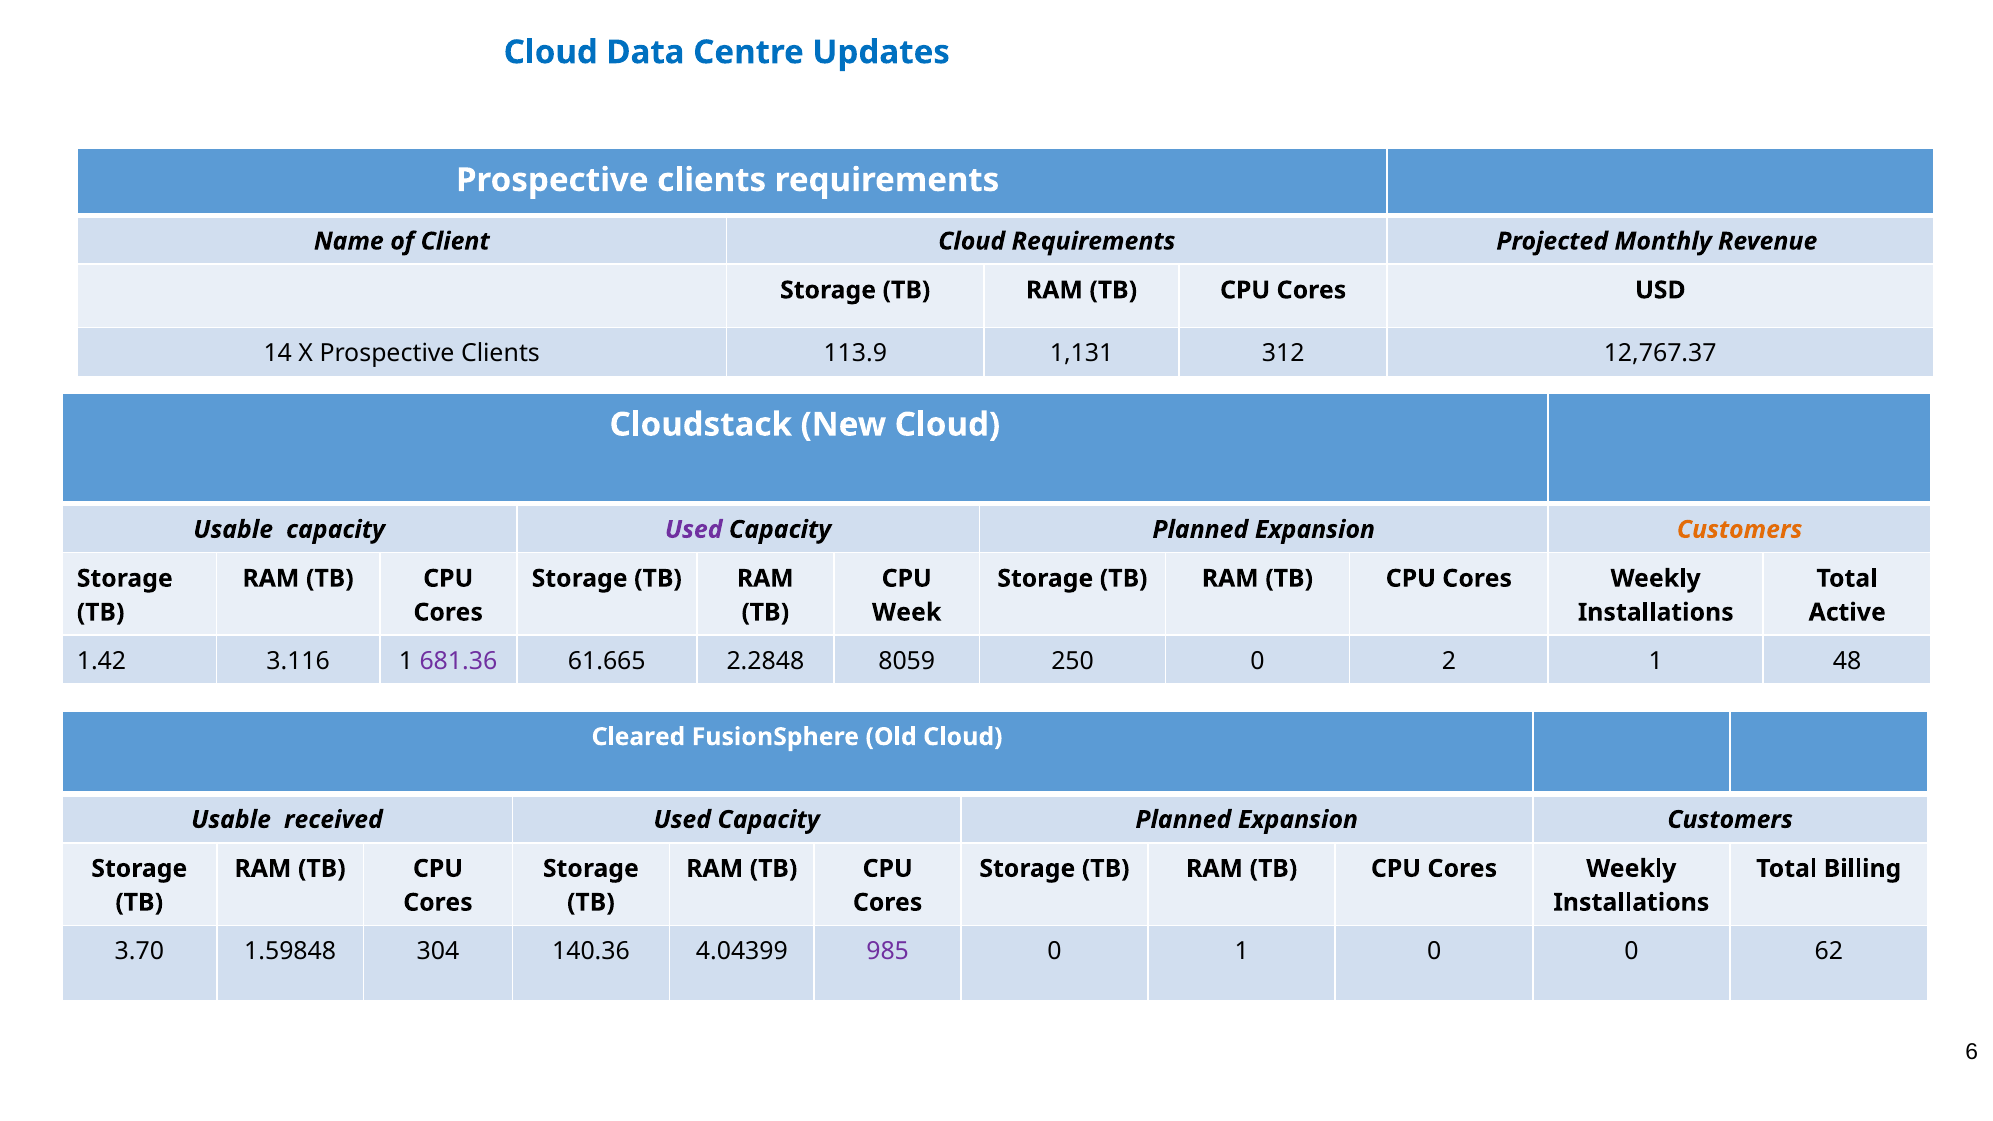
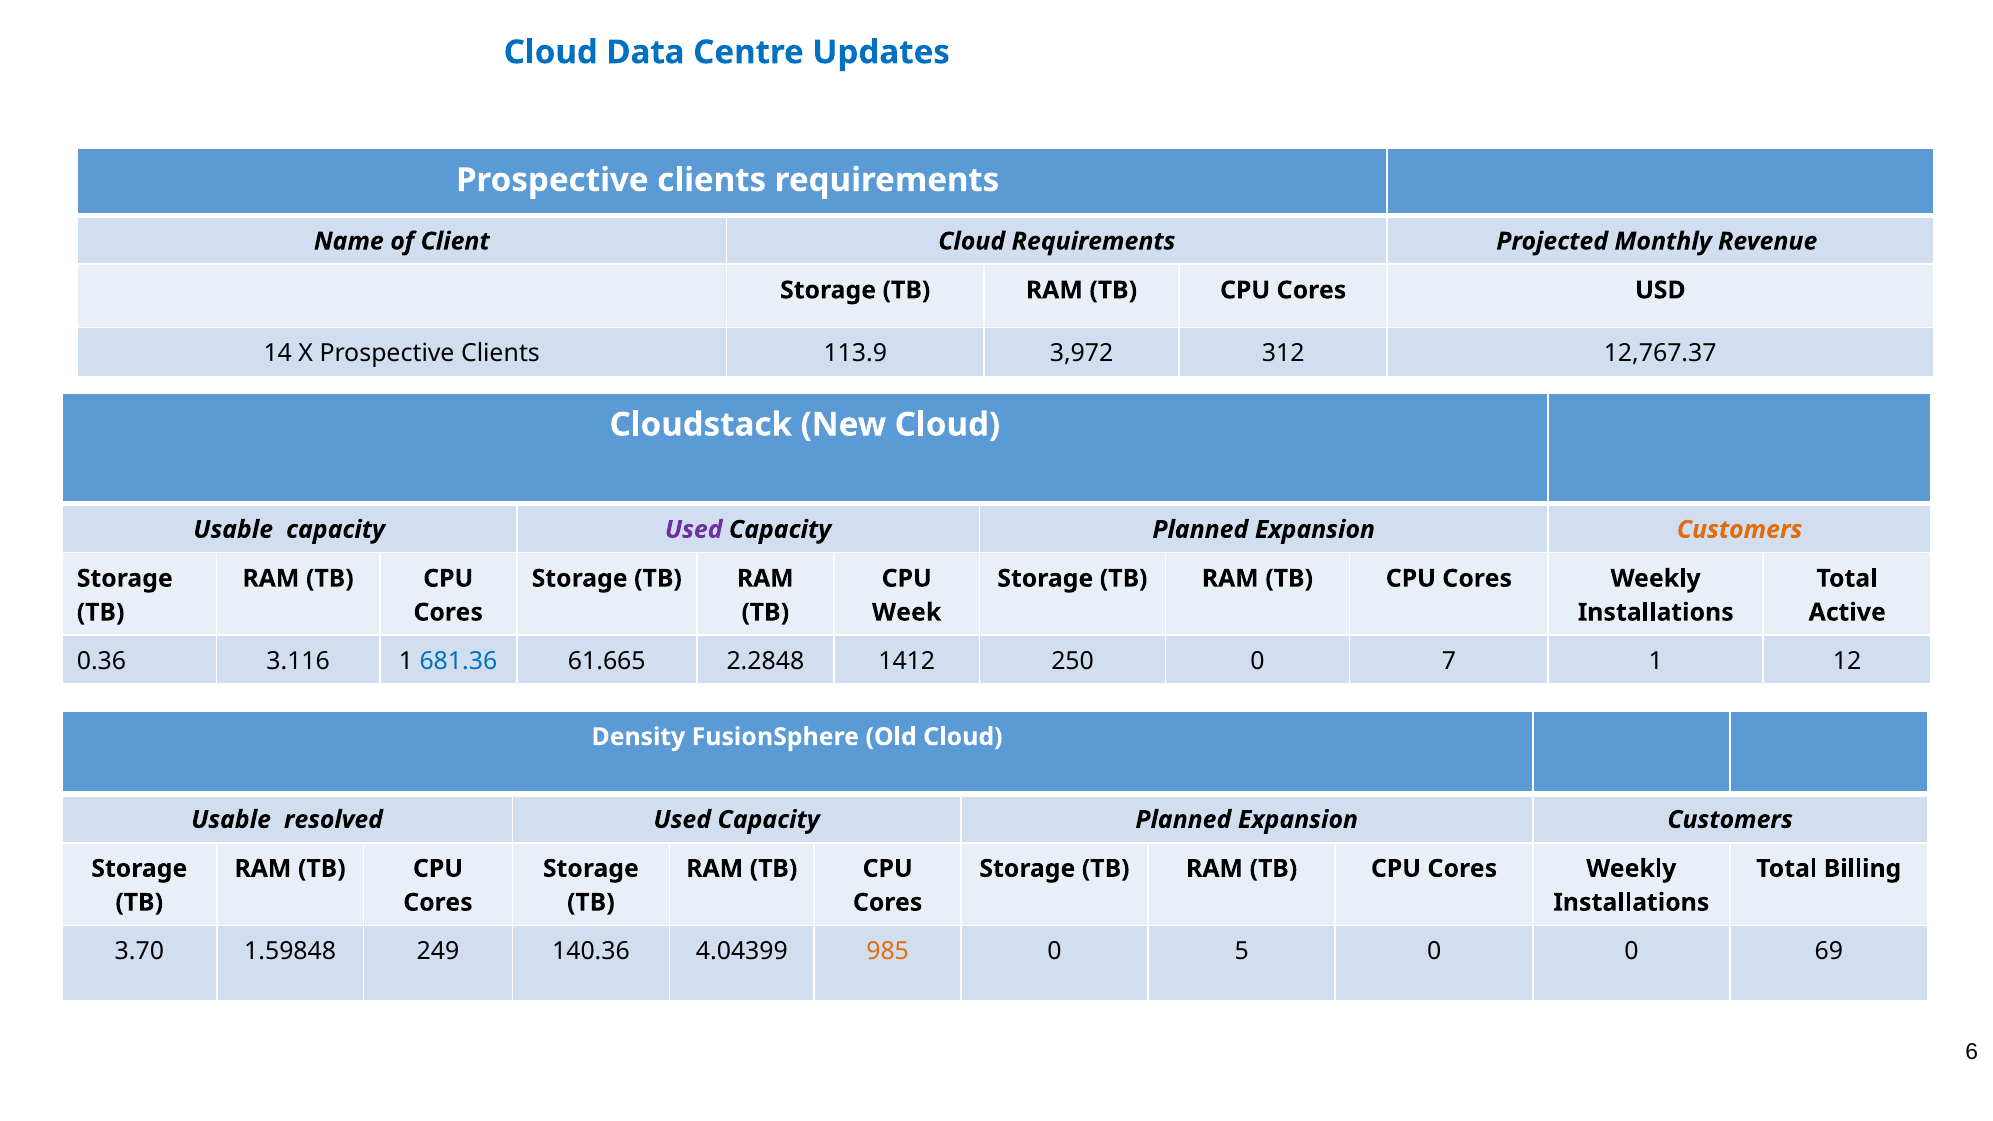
1,131: 1,131 -> 3,972
1.42: 1.42 -> 0.36
681.36 colour: purple -> blue
8059: 8059 -> 1412
2: 2 -> 7
48: 48 -> 12
Cleared: Cleared -> Density
received: received -> resolved
304: 304 -> 249
985 colour: purple -> orange
0 1: 1 -> 5
62: 62 -> 69
